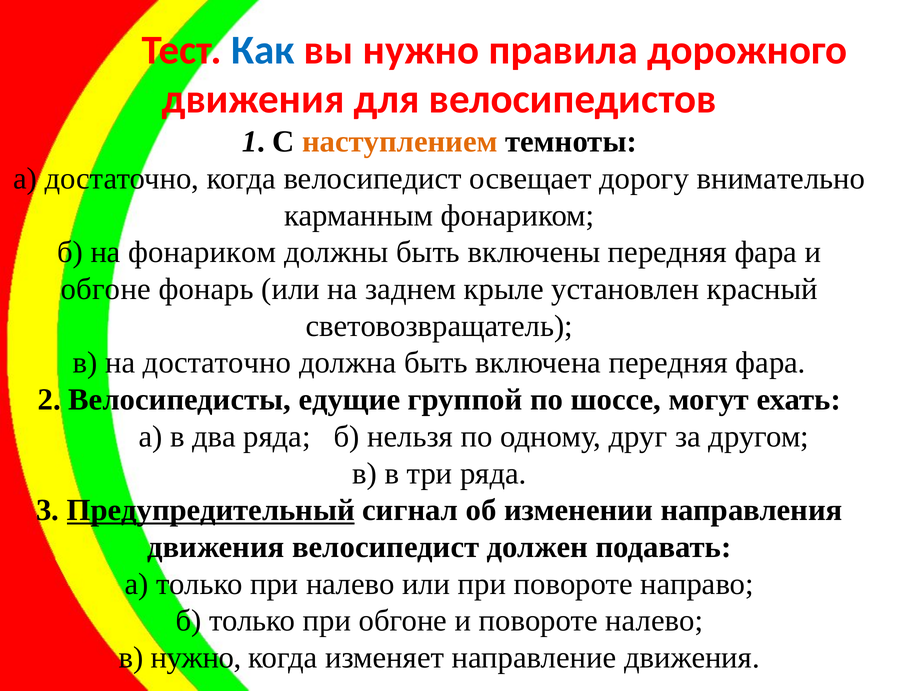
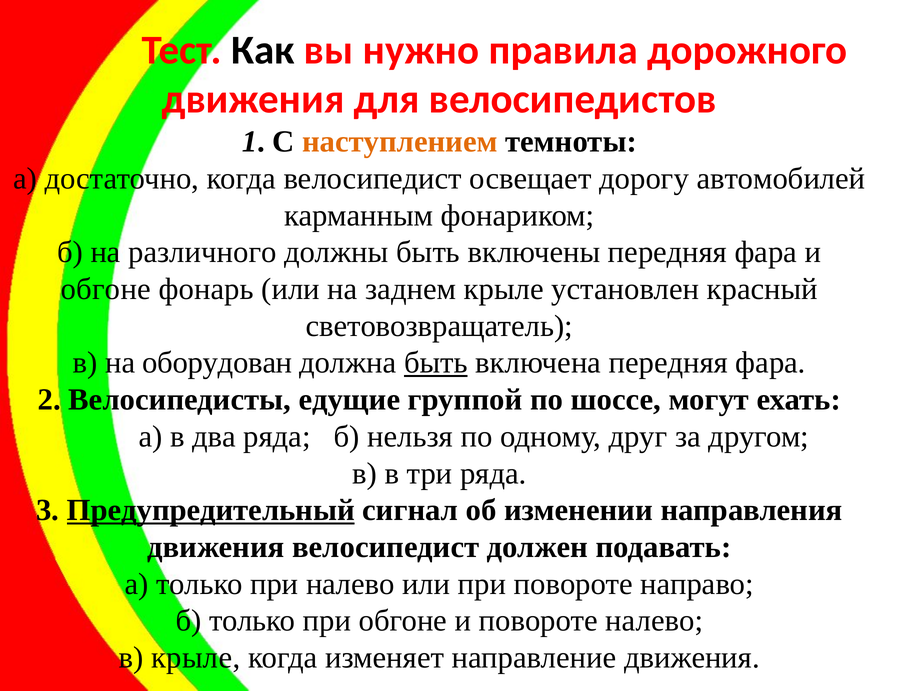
Как colour: blue -> black
внимательно: внимательно -> автомобилей
на фонариком: фонариком -> различного
на достаточно: достаточно -> оборудован
быть at (436, 363) underline: none -> present
в нужно: нужно -> крыле
